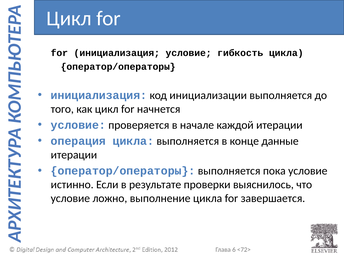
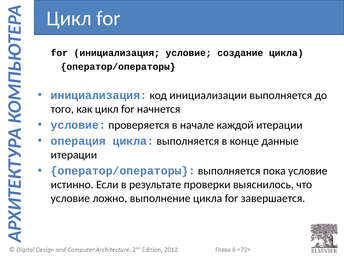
гибкость: гибкость -> создание
